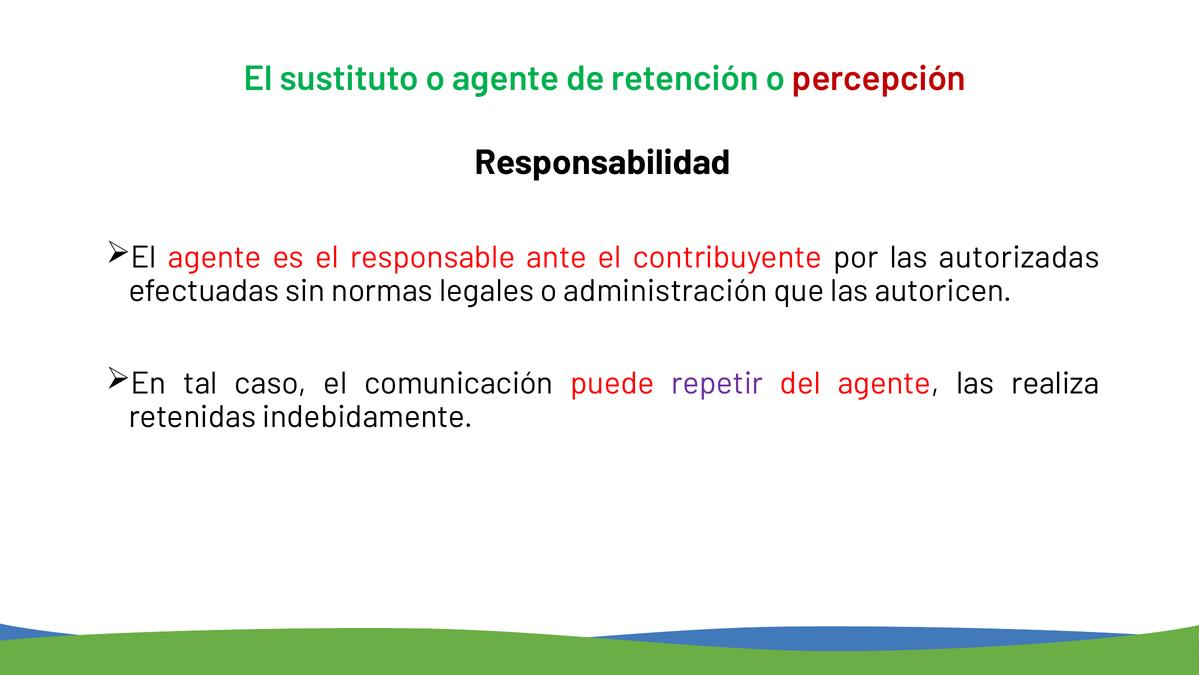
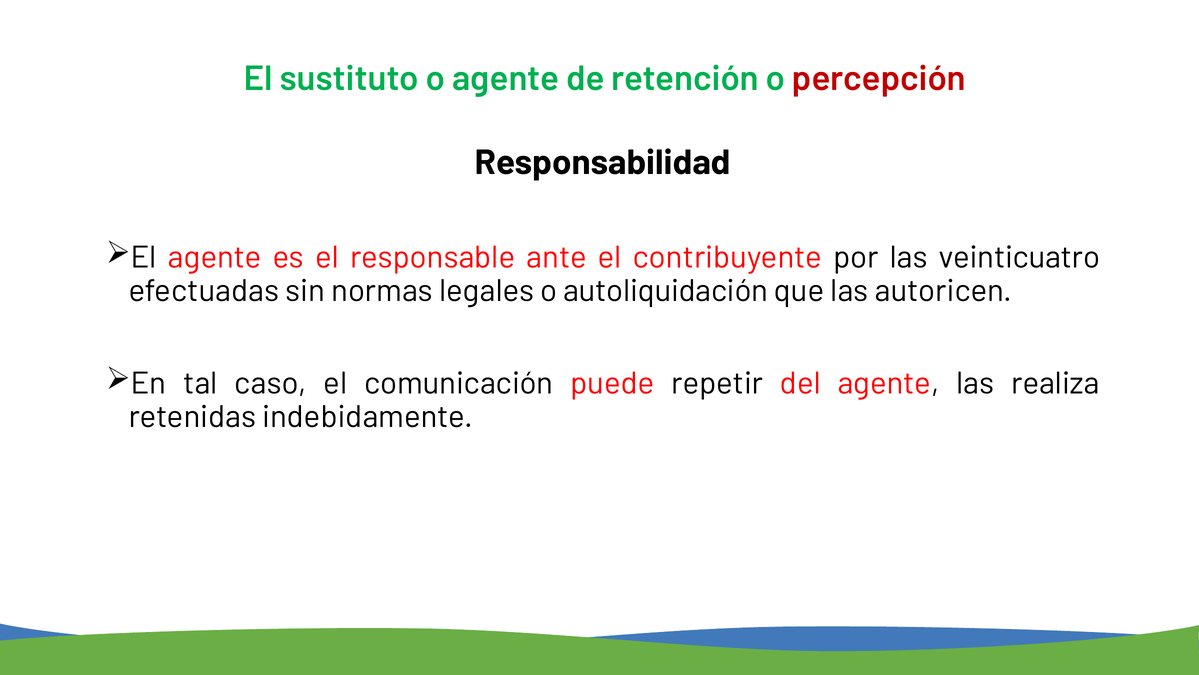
autorizadas: autorizadas -> veinticuatro
administración: administración -> autoliquidación
repetir colour: purple -> black
